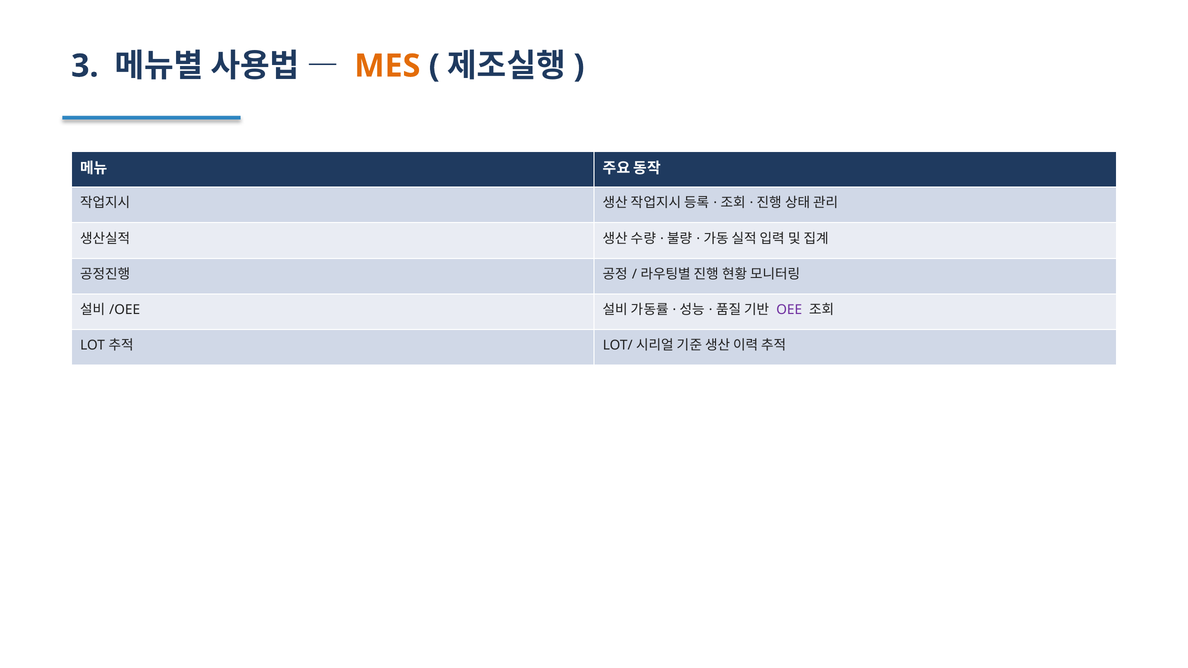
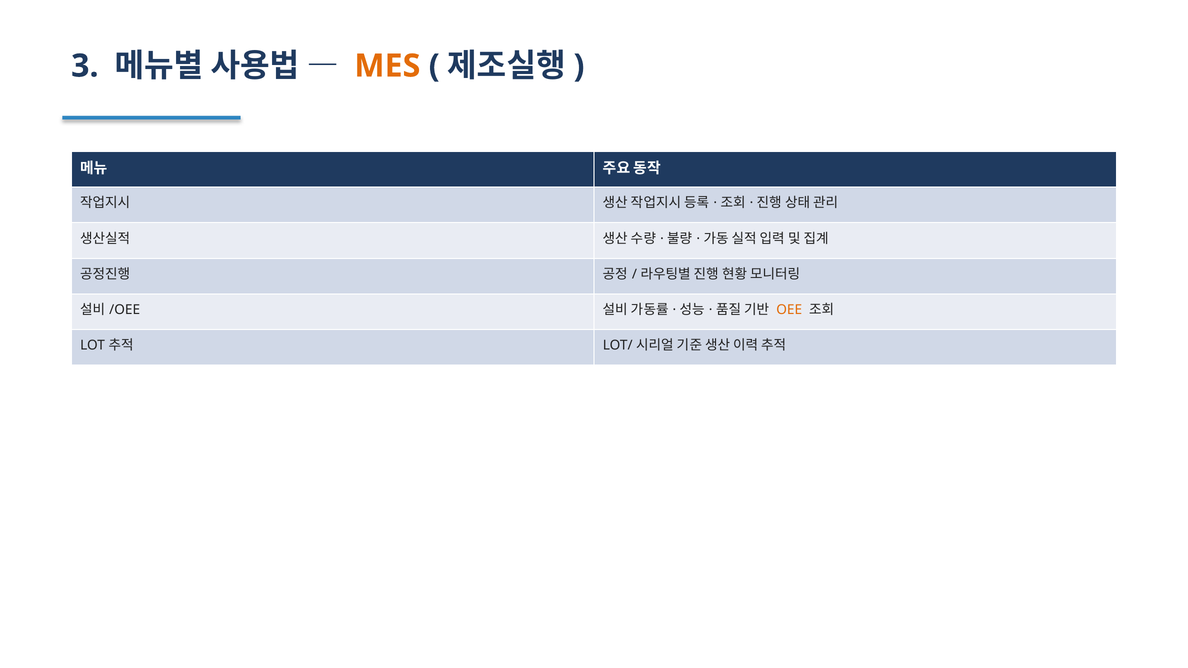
OEE colour: purple -> orange
